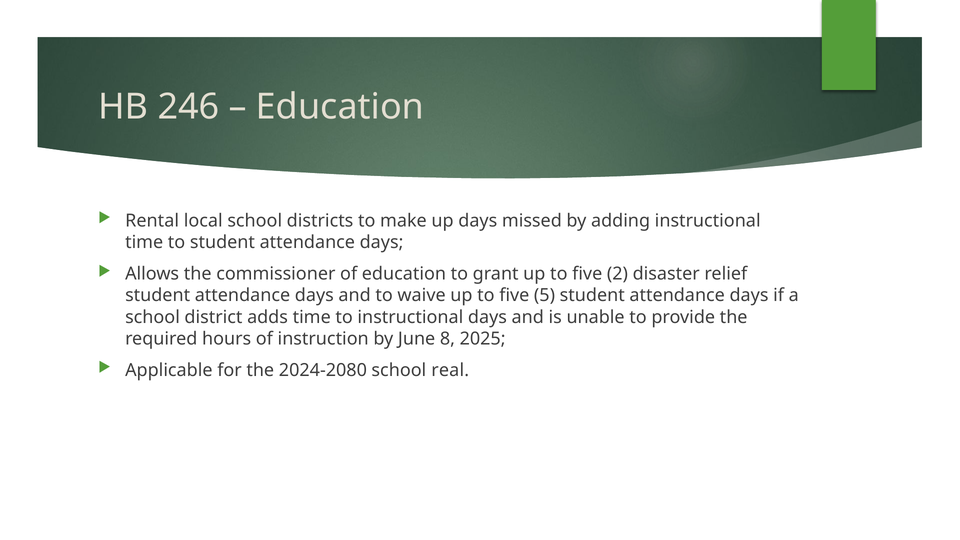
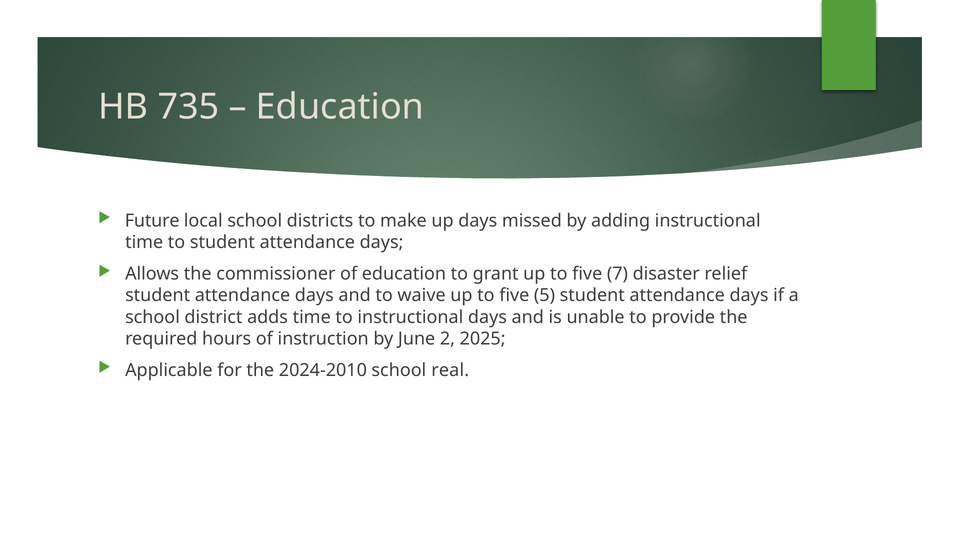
246: 246 -> 735
Rental: Rental -> Future
2: 2 -> 7
8: 8 -> 2
2024-2080: 2024-2080 -> 2024-2010
